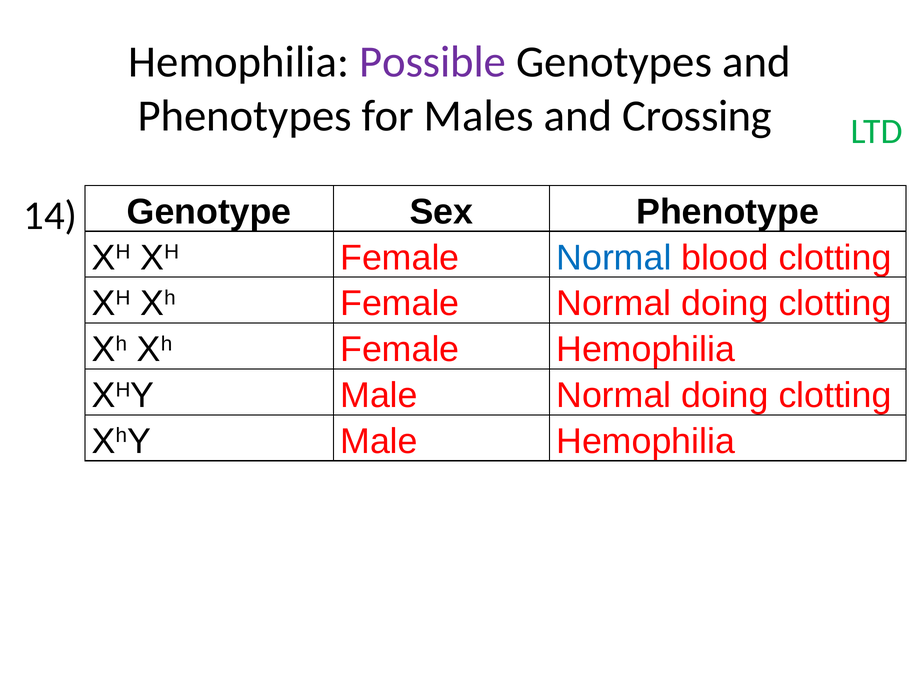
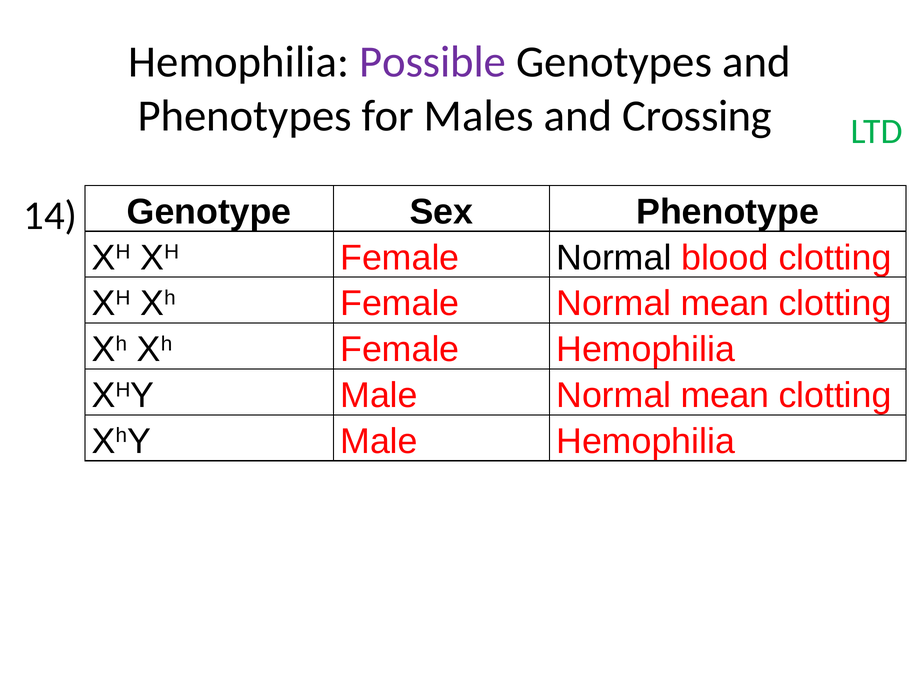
Normal at (614, 258) colour: blue -> black
Female Normal doing: doing -> mean
Male Normal doing: doing -> mean
